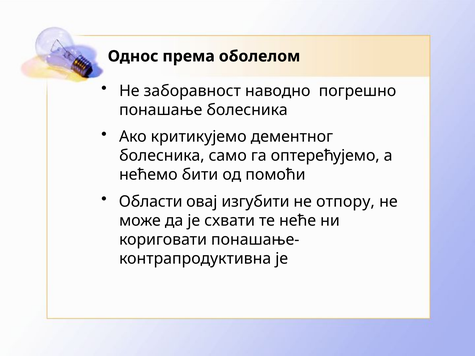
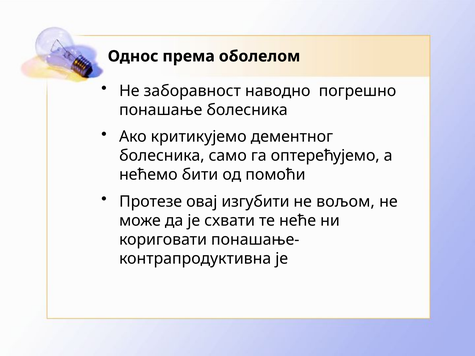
Области: Области -> Протезе
отпору: отпору -> вољом
